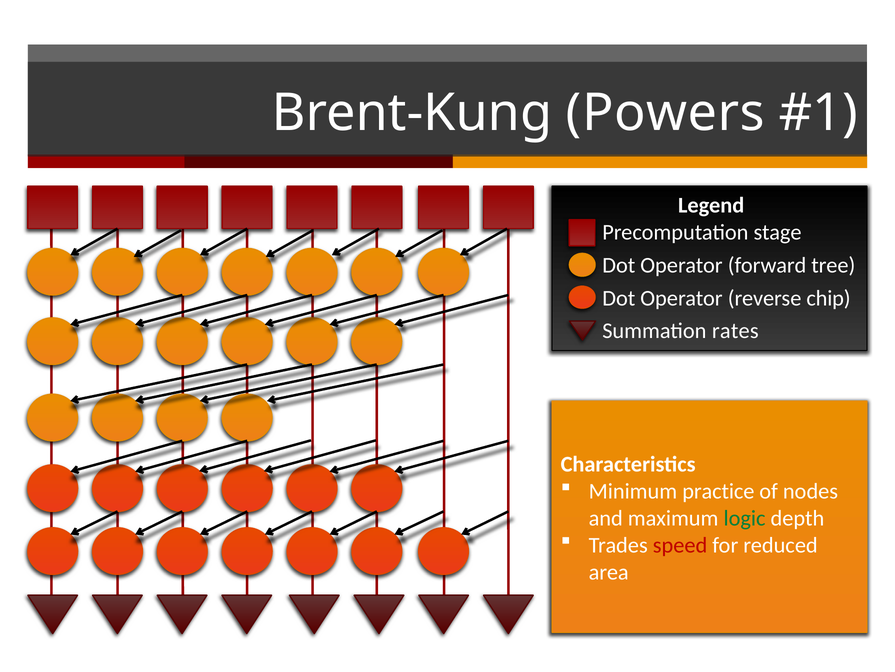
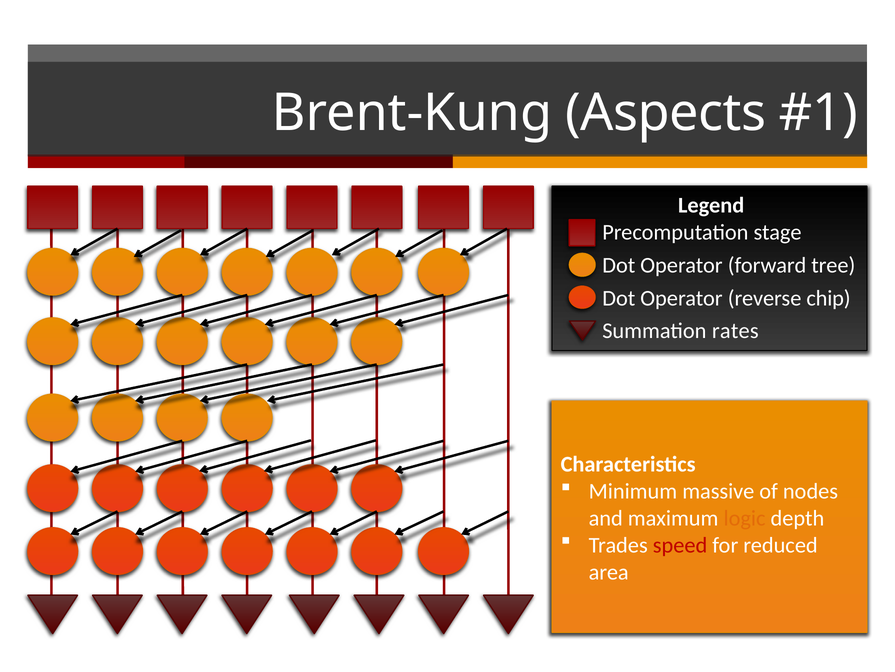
Powers: Powers -> Aspects
practice: practice -> massive
logic colour: green -> orange
